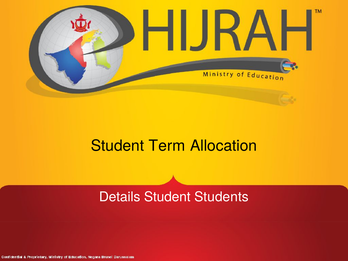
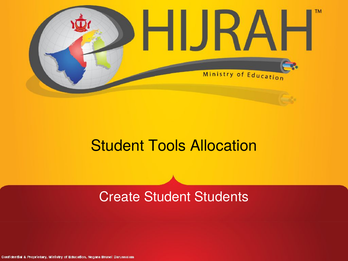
Term: Term -> Tools
Details: Details -> Create
